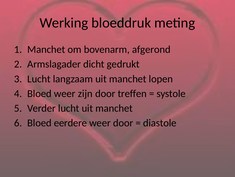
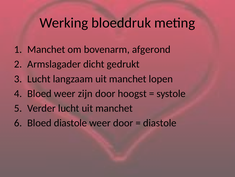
treffen: treffen -> hoogst
Bloed eerdere: eerdere -> diastole
